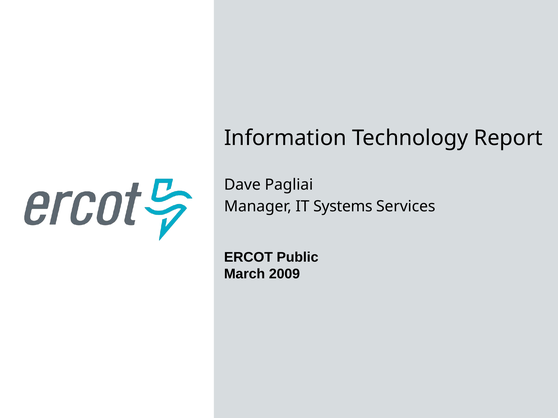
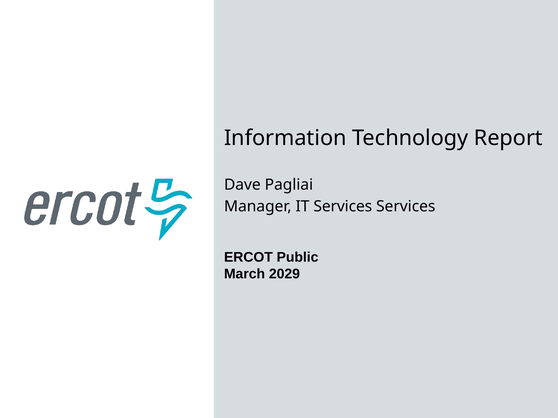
IT Systems: Systems -> Services
2009: 2009 -> 2029
